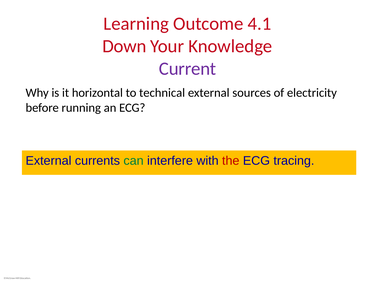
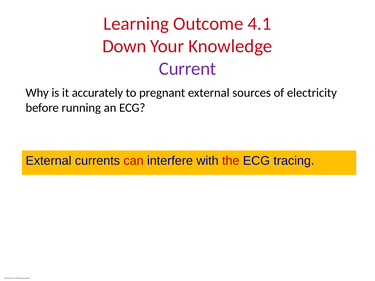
horizontal: horizontal -> accurately
technical: technical -> pregnant
can colour: green -> red
